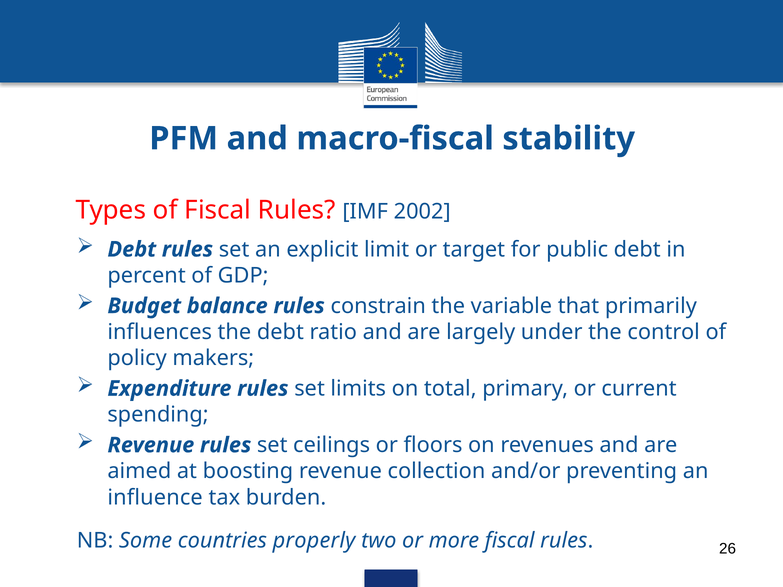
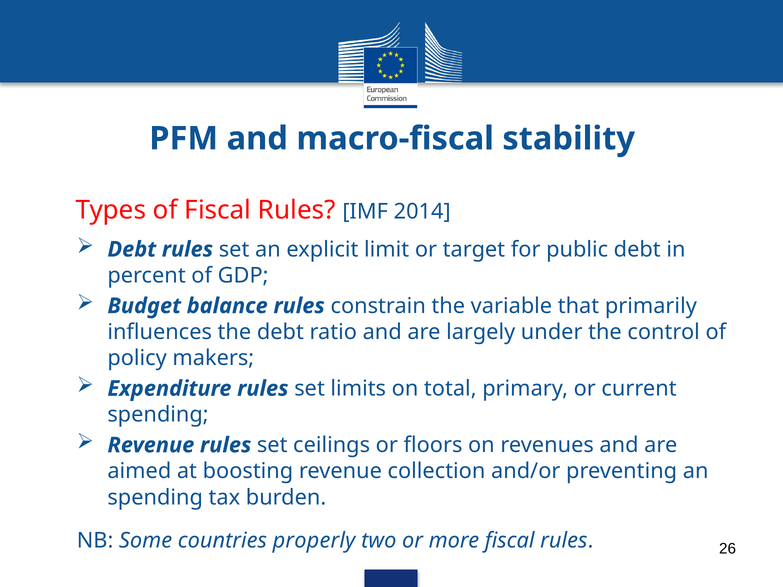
2002: 2002 -> 2014
influence at (155, 498): influence -> spending
